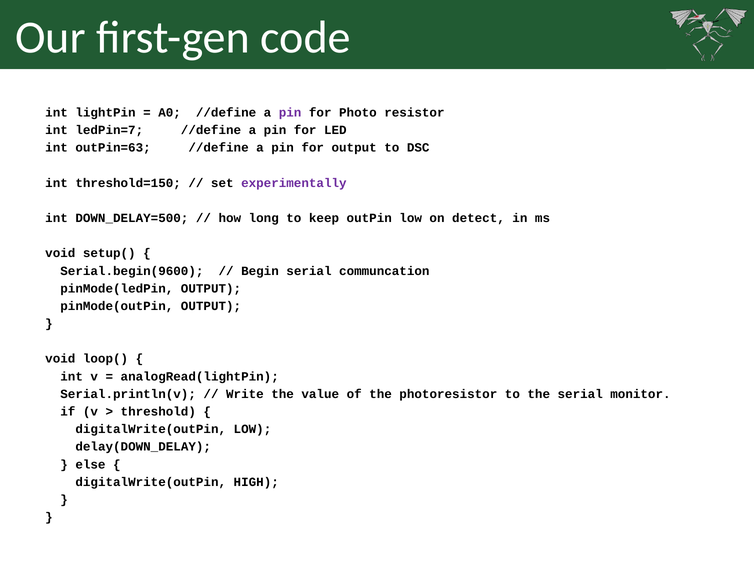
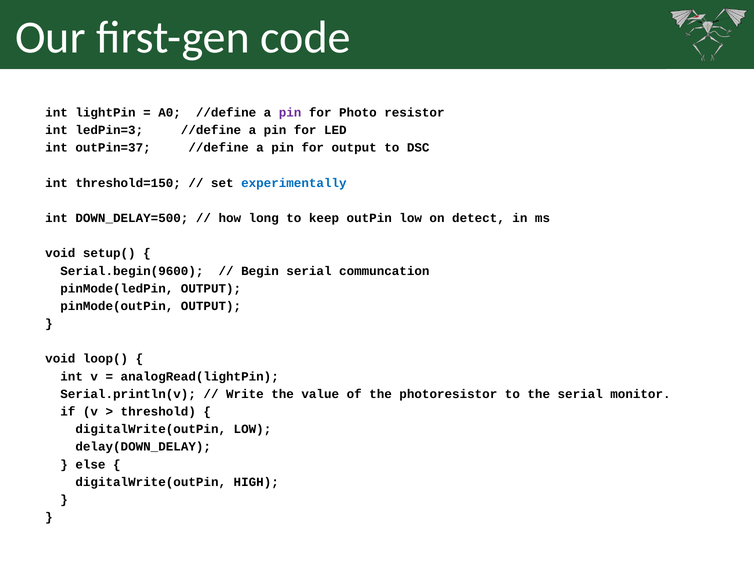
ledPin=7: ledPin=7 -> ledPin=3
outPin=63: outPin=63 -> outPin=37
experimentally colour: purple -> blue
